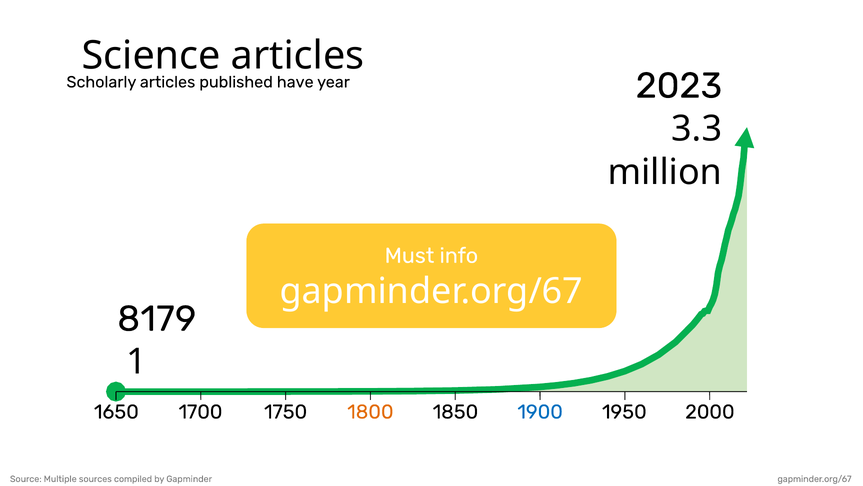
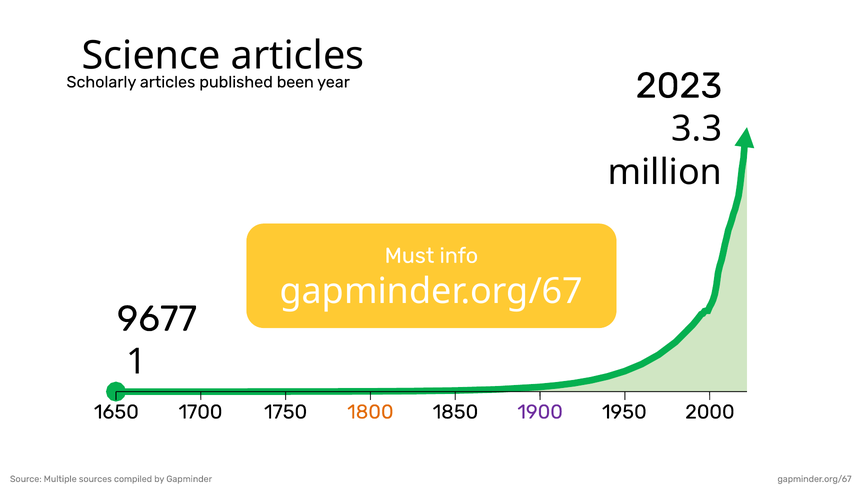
have: have -> been
8179: 8179 -> 9677
1900 colour: blue -> purple
